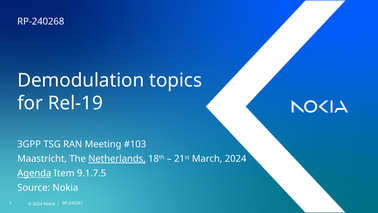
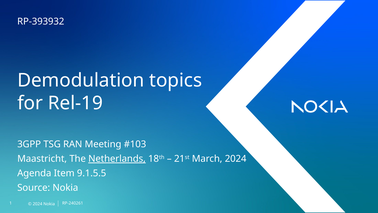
RP-240268: RP-240268 -> RP-393932
Agenda underline: present -> none
9.1.7.5: 9.1.7.5 -> 9.1.5.5
